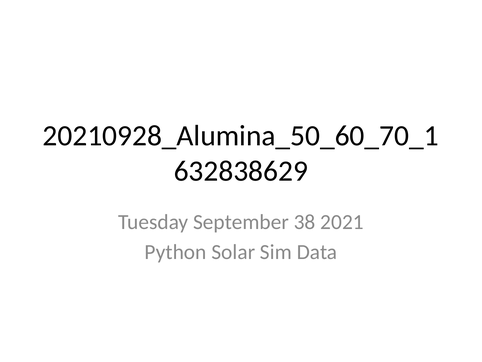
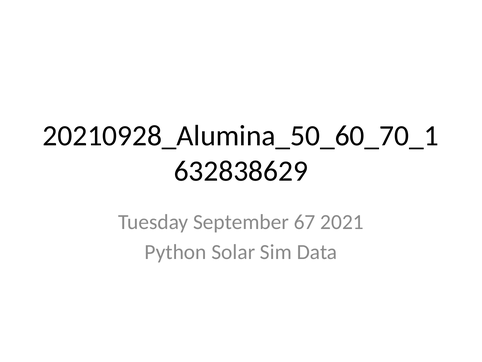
38: 38 -> 67
